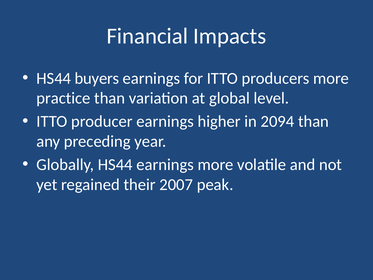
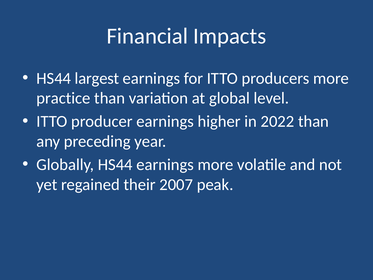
buyers: buyers -> largest
2094: 2094 -> 2022
